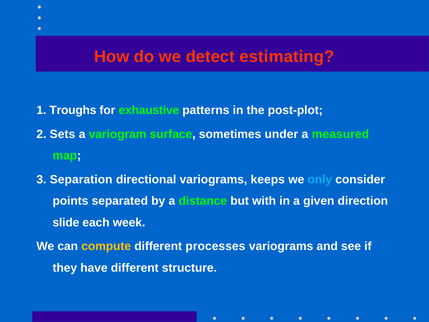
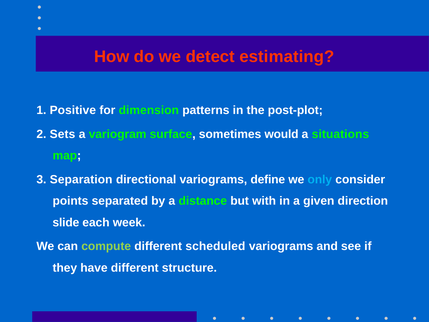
Troughs: Troughs -> Positive
exhaustive: exhaustive -> dimension
under: under -> would
measured: measured -> situations
keeps: keeps -> define
compute colour: yellow -> light green
processes: processes -> scheduled
